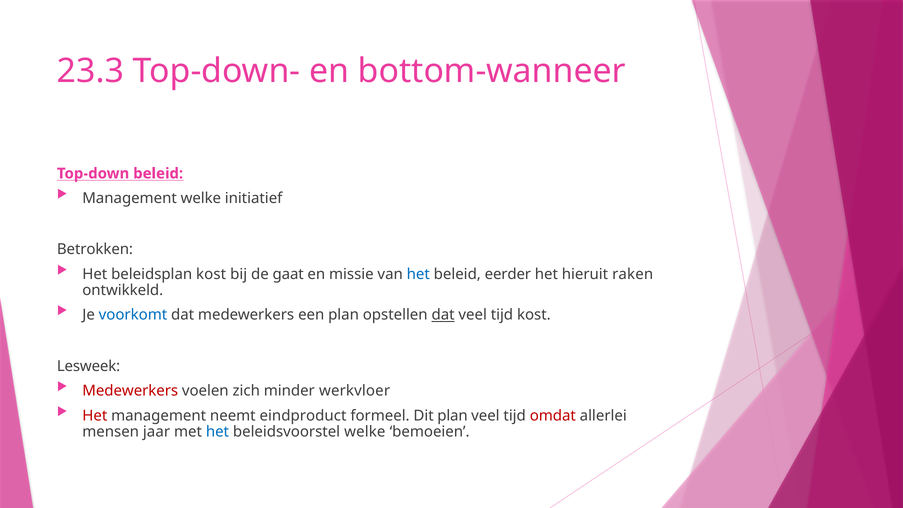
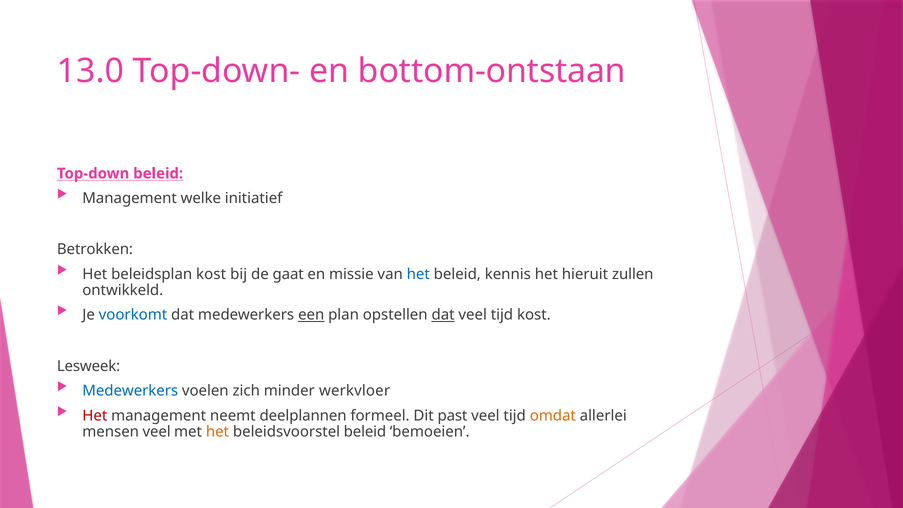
23.3: 23.3 -> 13.0
bottom-wanneer: bottom-wanneer -> bottom-ontstaan
eerder: eerder -> kennis
raken: raken -> zullen
een underline: none -> present
Medewerkers at (130, 391) colour: red -> blue
eindproduct: eindproduct -> deelplannen
Dit plan: plan -> past
omdat colour: red -> orange
mensen jaar: jaar -> veel
het at (217, 432) colour: blue -> orange
beleidsvoorstel welke: welke -> beleid
